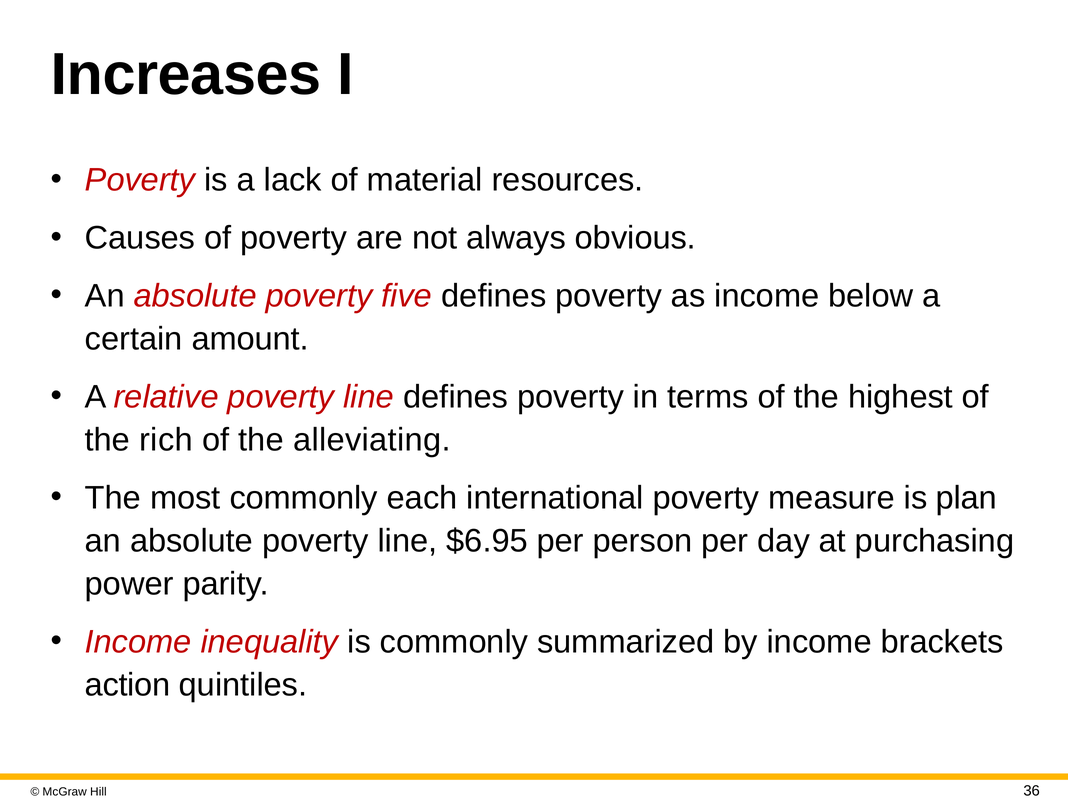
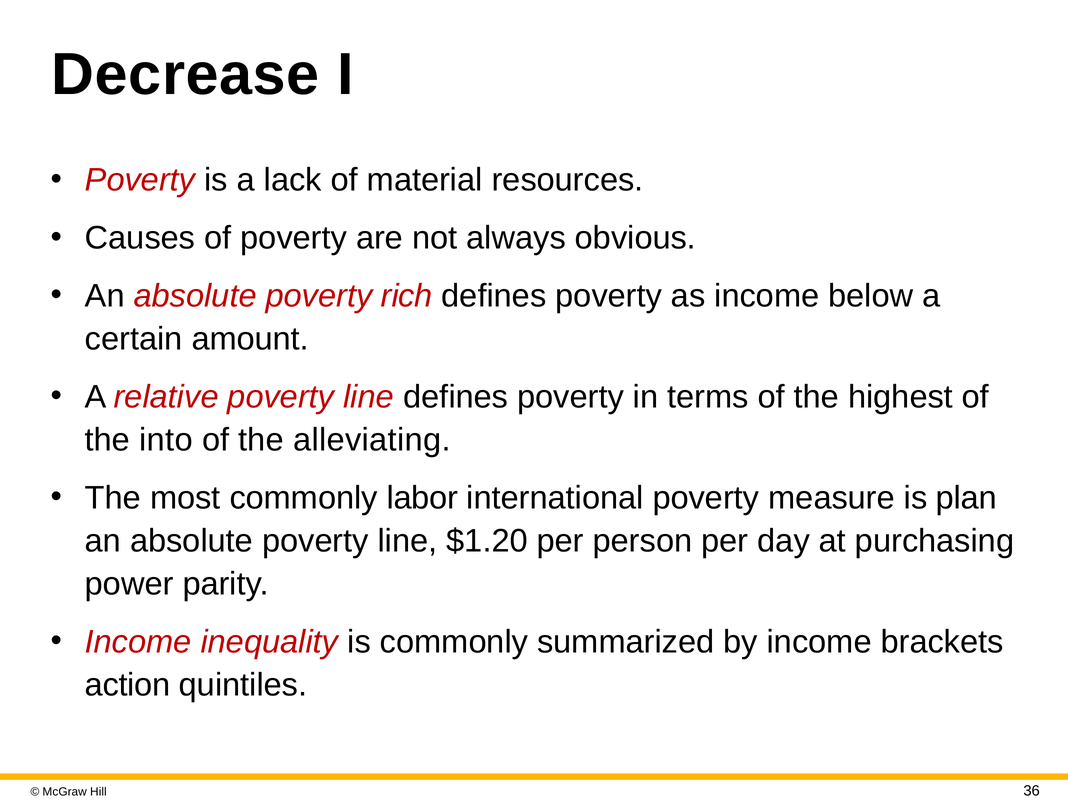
Increases: Increases -> Decrease
five: five -> rich
rich: rich -> into
each: each -> labor
$6.95: $6.95 -> $1.20
